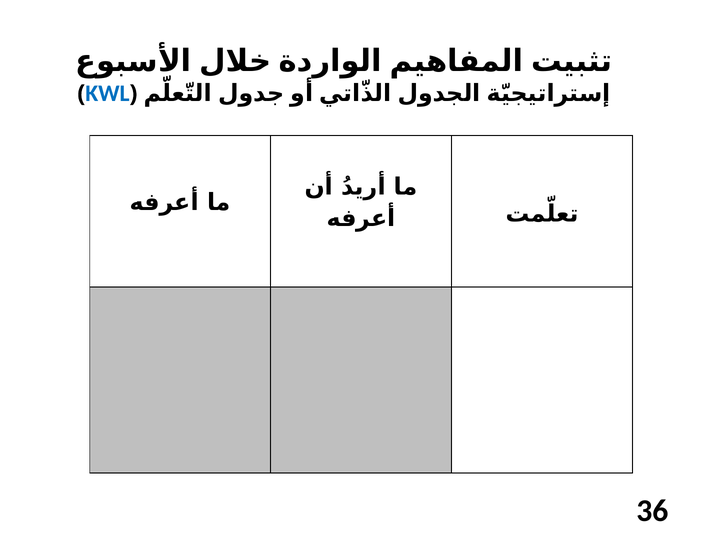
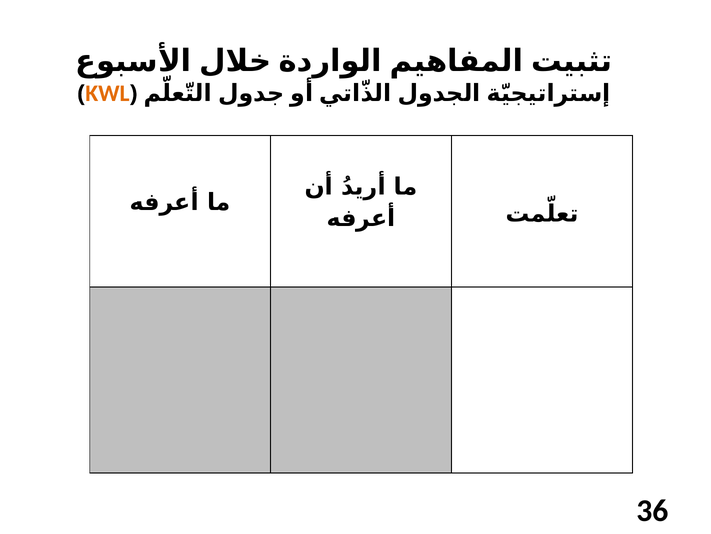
KWL colour: blue -> orange
